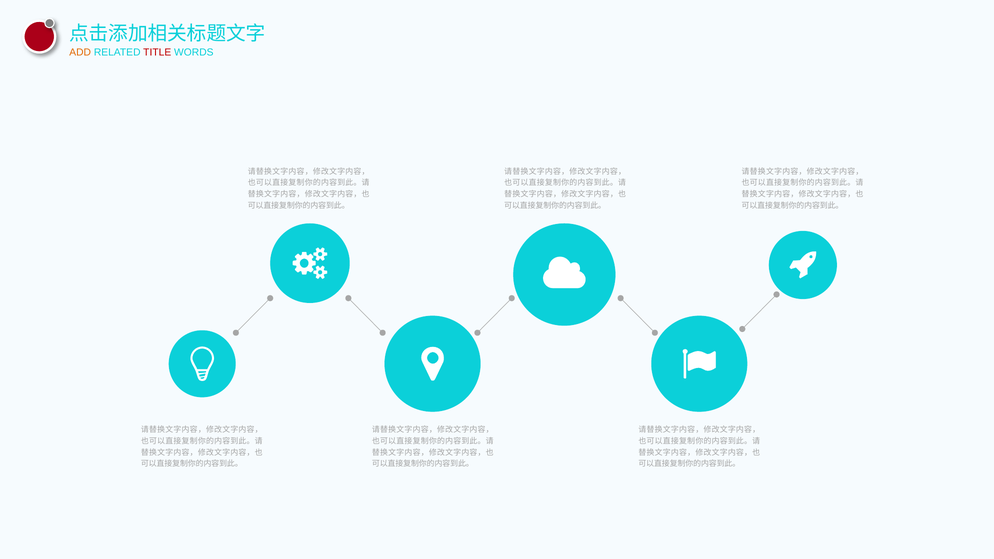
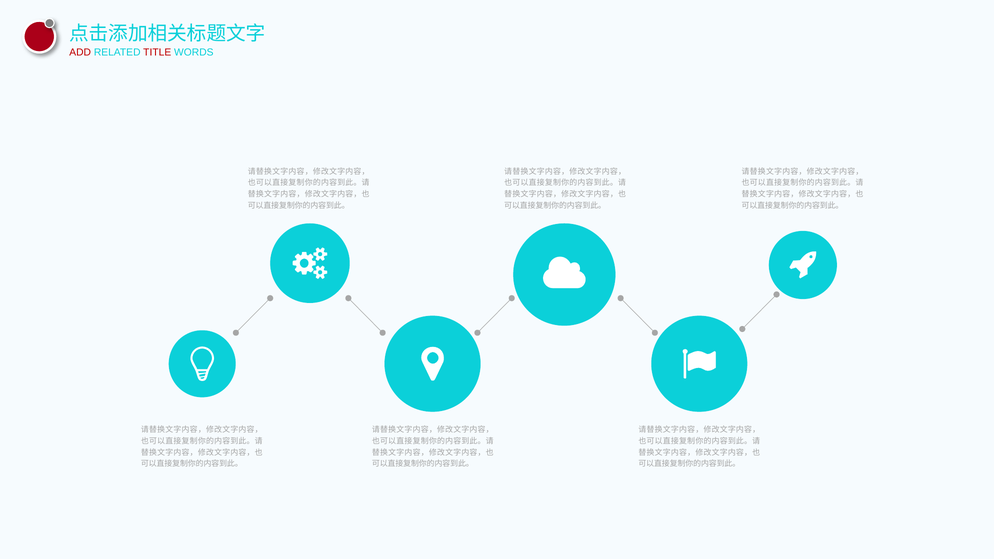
ADD colour: orange -> red
